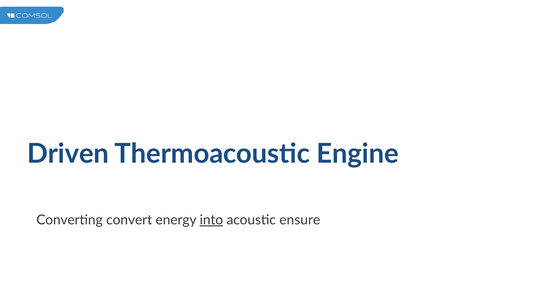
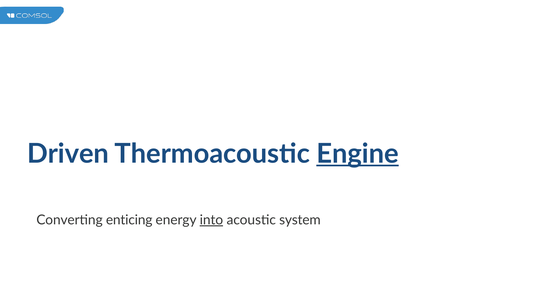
Engine underline: none -> present
convert: convert -> enticing
ensure: ensure -> system
